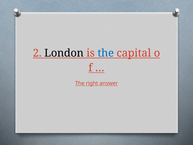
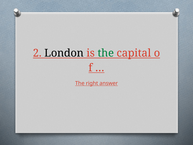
the at (106, 53) colour: blue -> green
